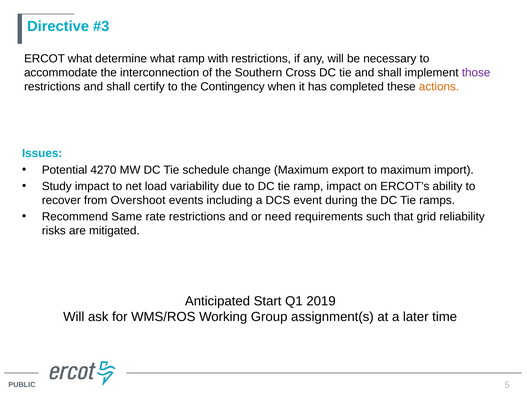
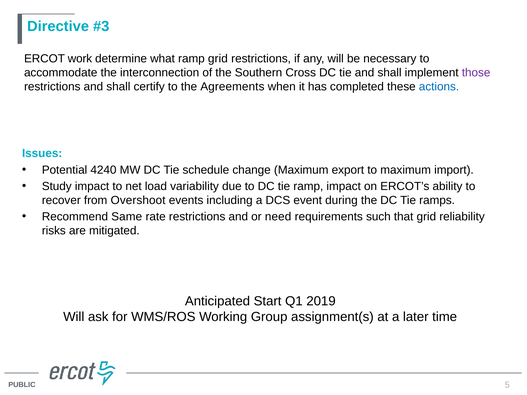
ERCOT what: what -> work
ramp with: with -> grid
Contingency: Contingency -> Agreements
actions colour: orange -> blue
4270: 4270 -> 4240
